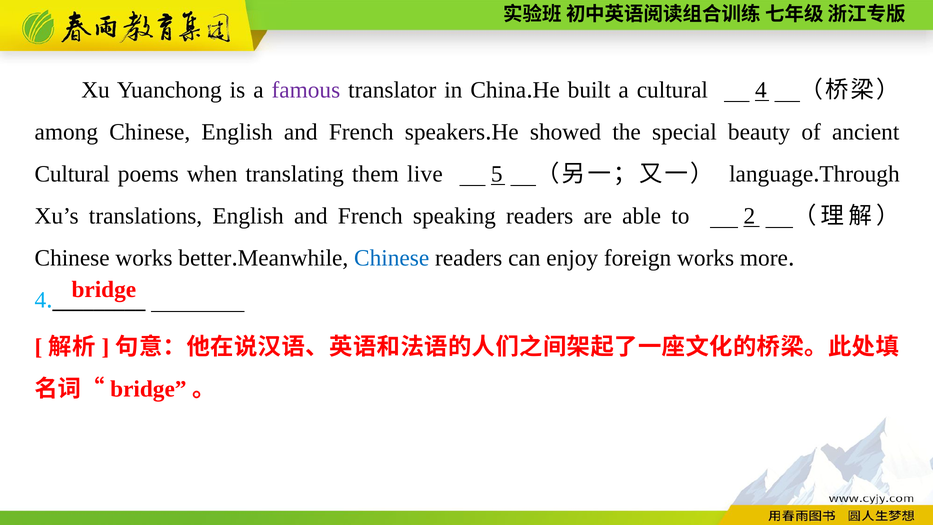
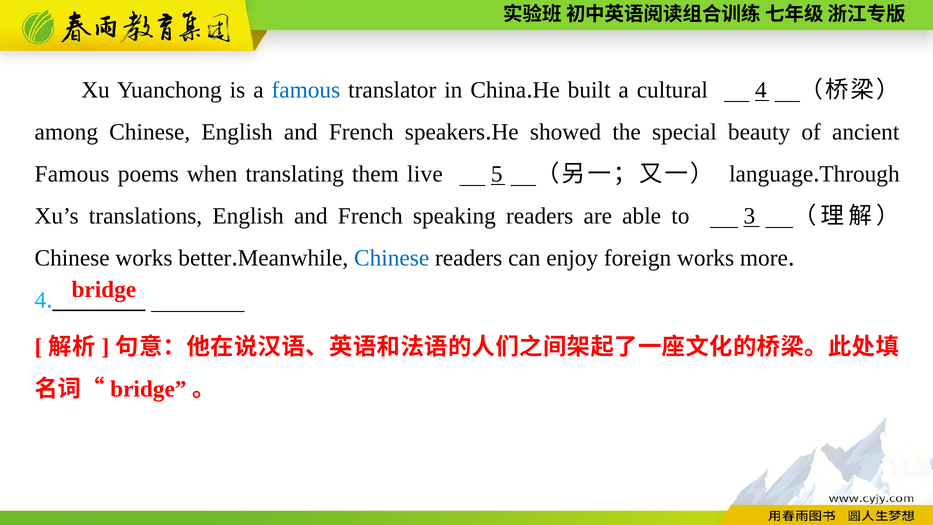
famous at (306, 90) colour: purple -> blue
Cultural at (72, 174): Cultural -> Famous
2: 2 -> 3
